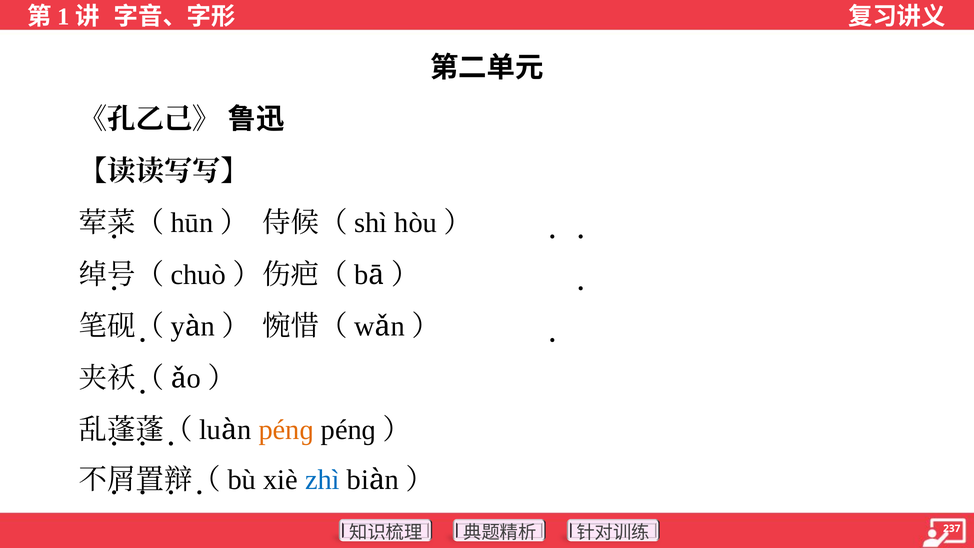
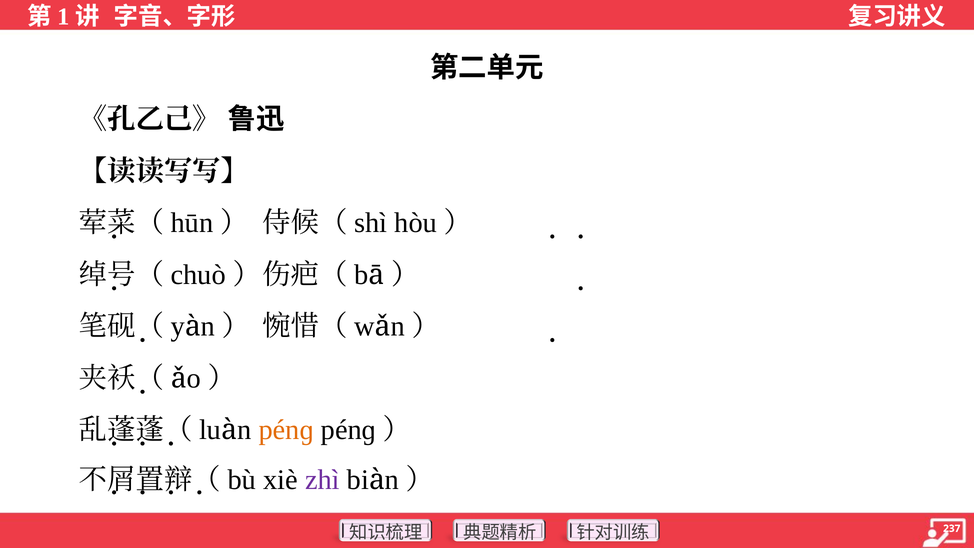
zhì colour: blue -> purple
